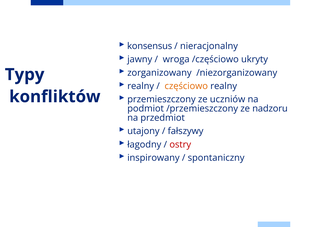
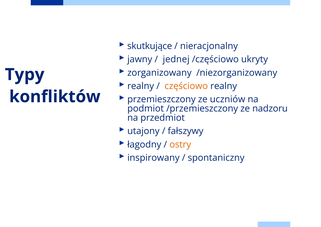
konsensus: konsensus -> skutkujące
wroga: wroga -> jednej
ostry colour: red -> orange
